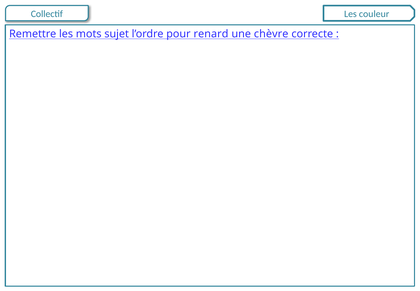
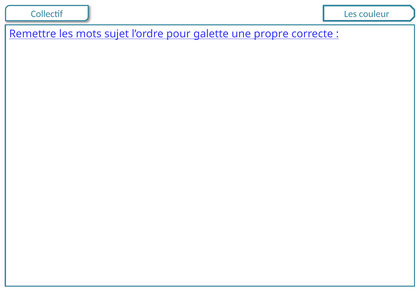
renard: renard -> galette
chèvre: chèvre -> propre
